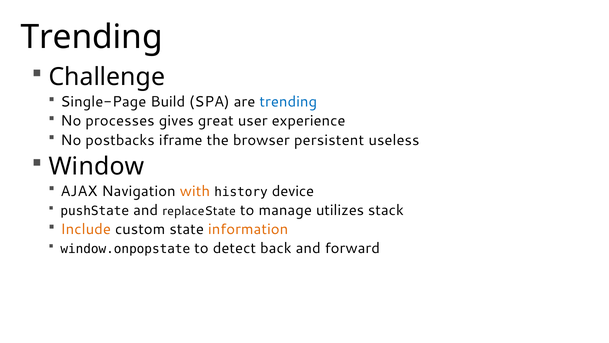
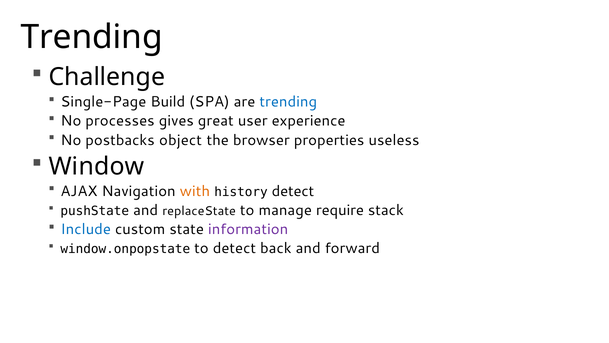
iframe: iframe -> object
persistent: persistent -> properties
history device: device -> detect
utilizes: utilizes -> require
Include colour: orange -> blue
information colour: orange -> purple
